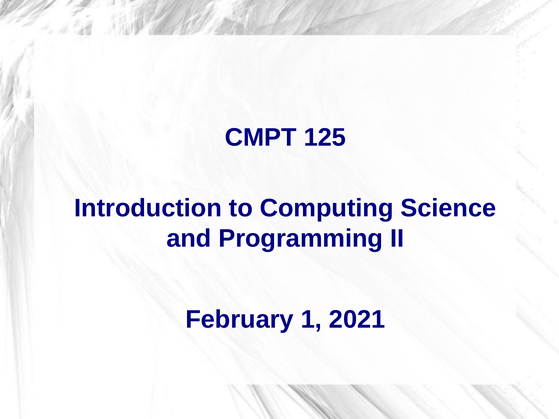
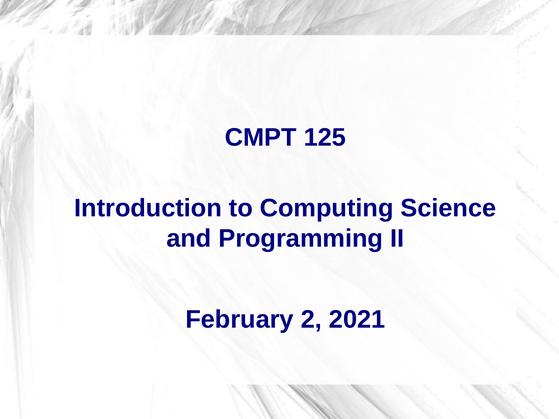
1: 1 -> 2
